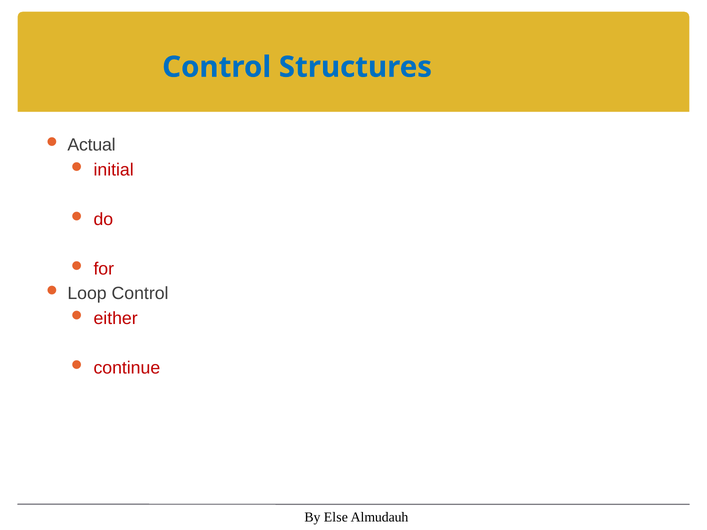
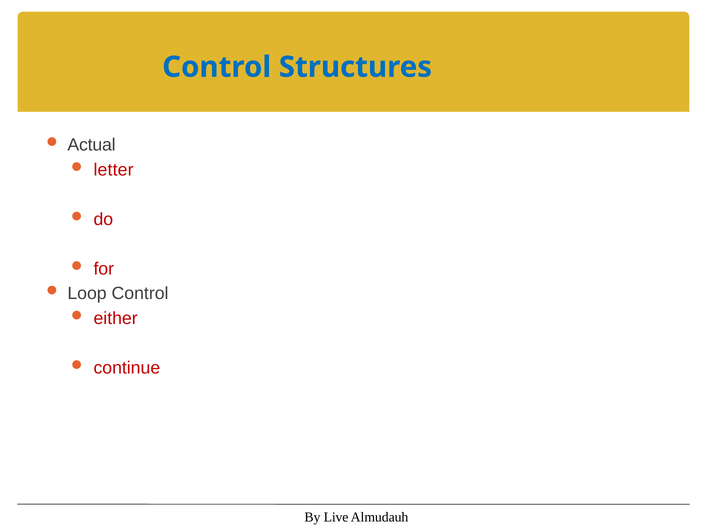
initial: initial -> letter
Else: Else -> Live
